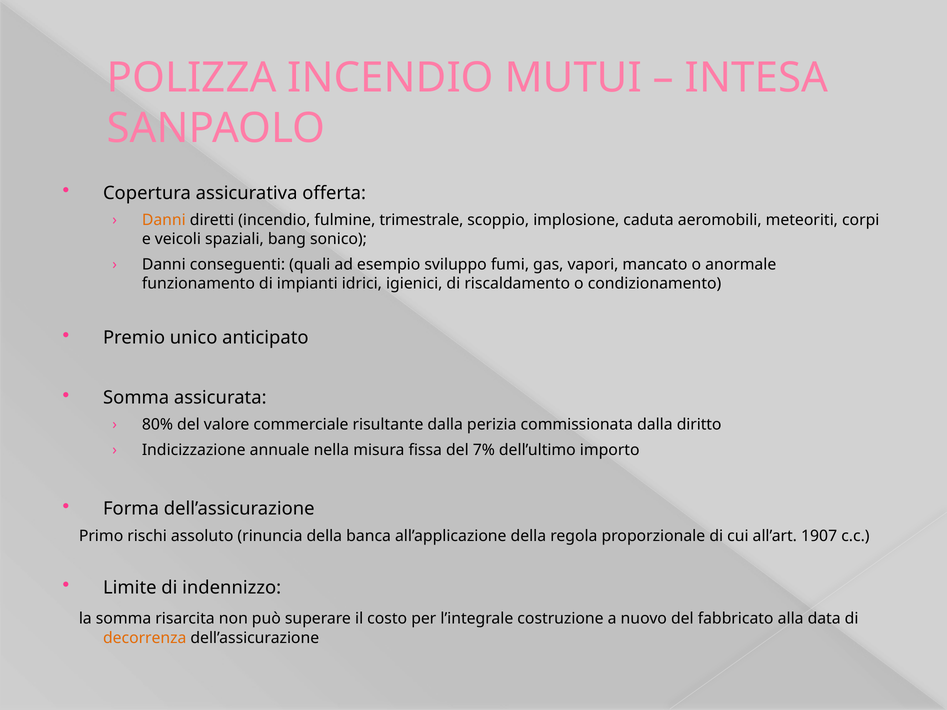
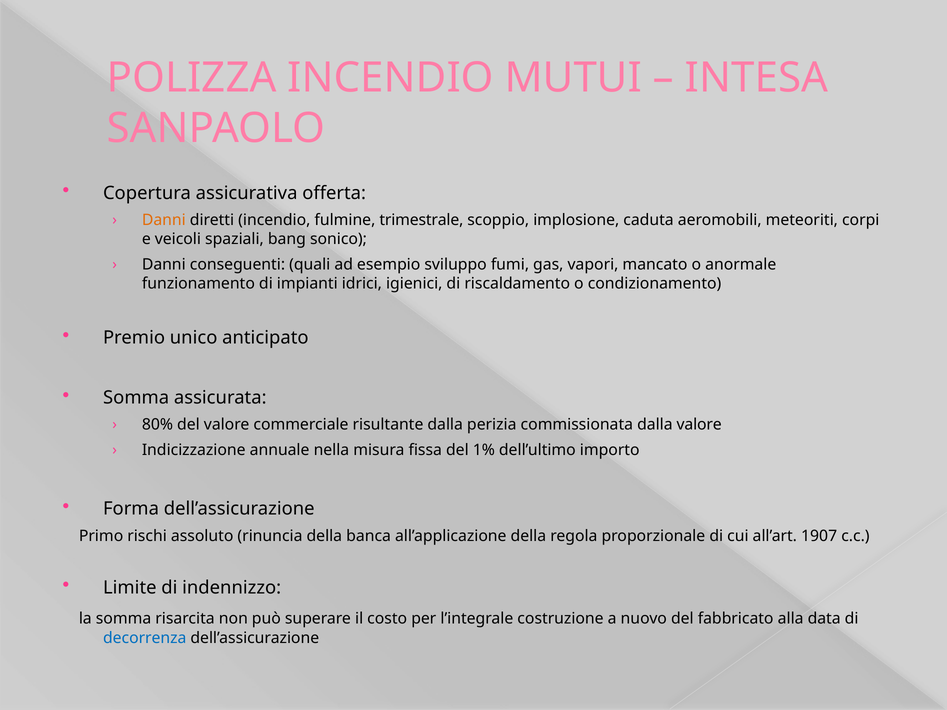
dalla diritto: diritto -> valore
7%: 7% -> 1%
decorrenza colour: orange -> blue
